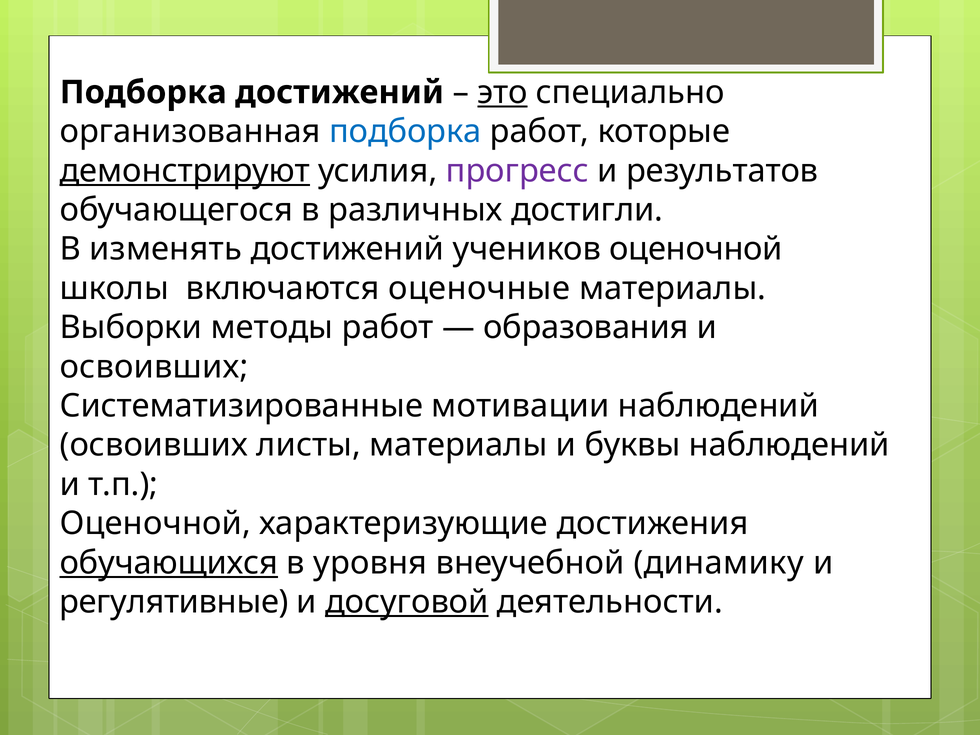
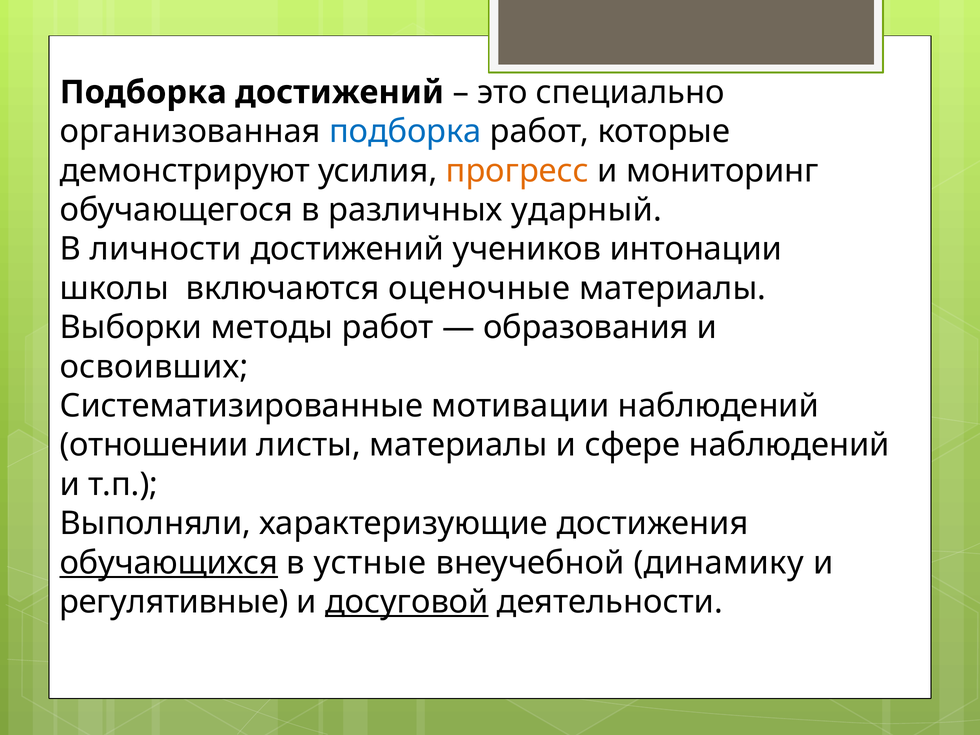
это underline: present -> none
демонстрируют underline: present -> none
прогресс colour: purple -> orange
результатов: результатов -> мониторинг
достигли: достигли -> ударный
изменять: изменять -> личности
учеников оценочной: оценочной -> интонации
освоивших at (154, 445): освоивших -> отношении
буквы: буквы -> сфере
Оценочной at (155, 524): Оценочной -> Выполняли
уровня: уровня -> устные
